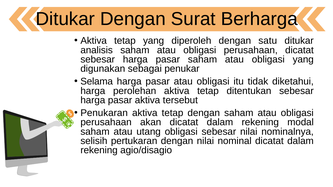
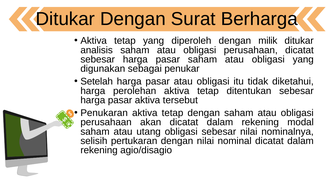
satu: satu -> milik
Selama: Selama -> Setelah
